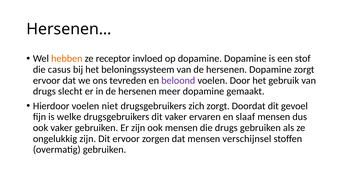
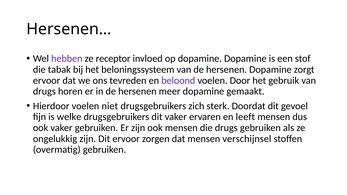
hebben colour: orange -> purple
casus: casus -> tabak
slecht: slecht -> horen
zich zorgt: zorgt -> sterk
slaaf: slaaf -> leeft
